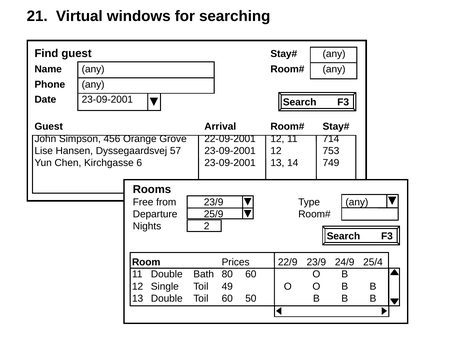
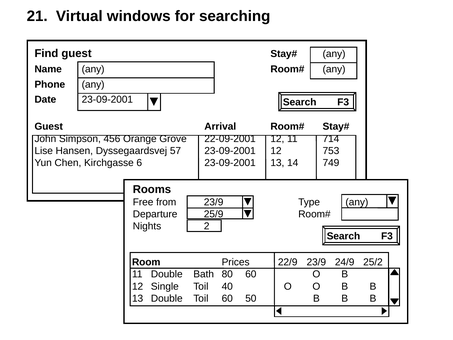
25/4: 25/4 -> 25/2
49: 49 -> 40
